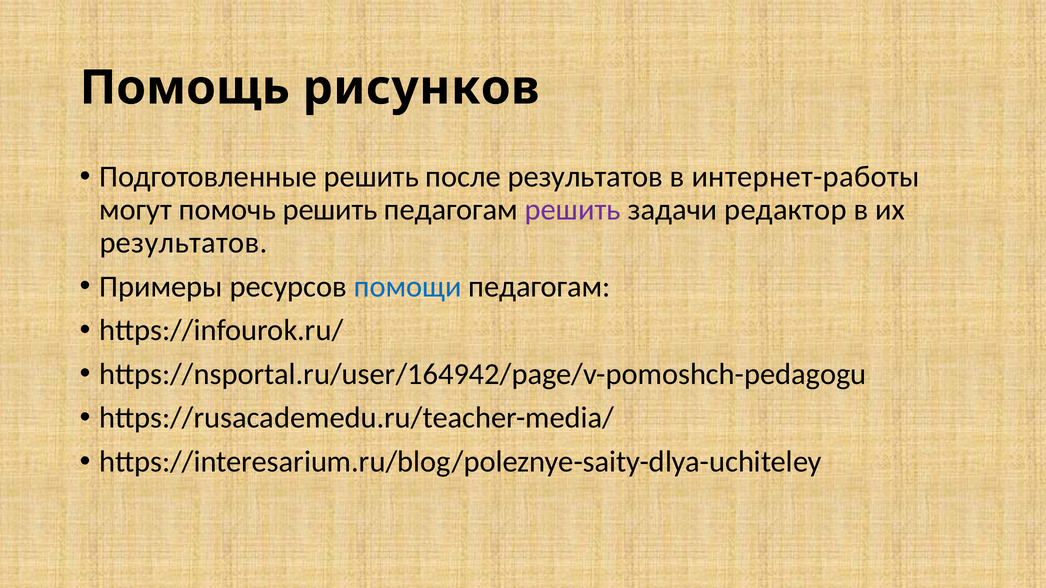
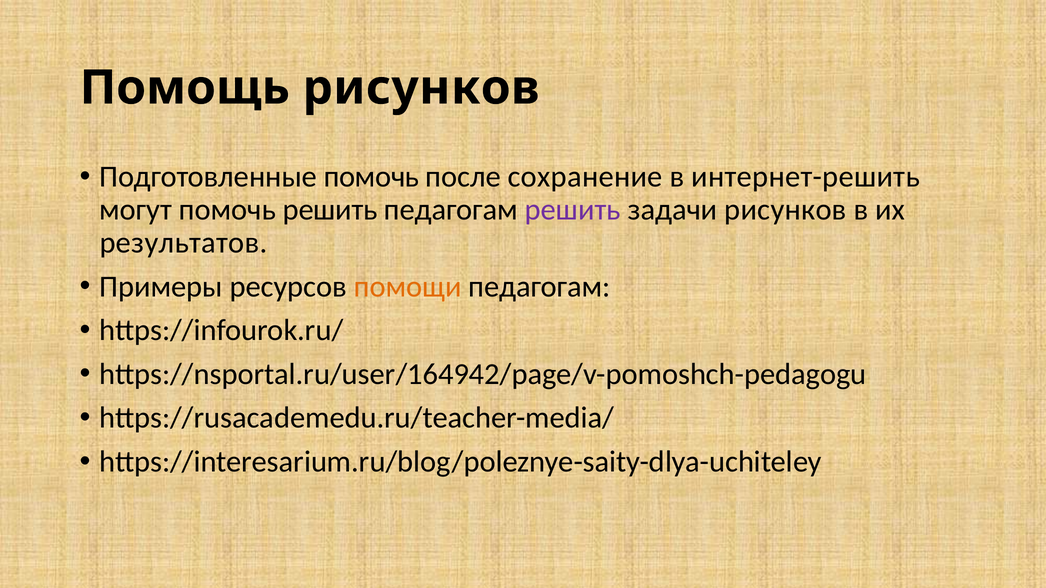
Подготовленные решить: решить -> помочь
после результатов: результатов -> сохранение
интернет-работы: интернет-работы -> интернет-решить
задачи редактор: редактор -> рисунков
помощи colour: blue -> orange
